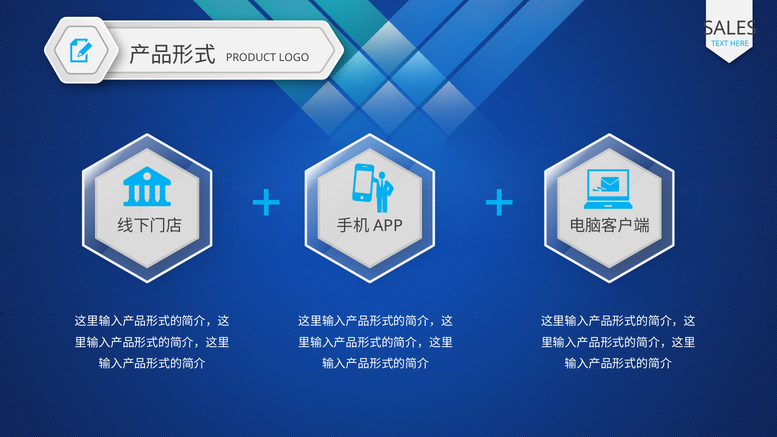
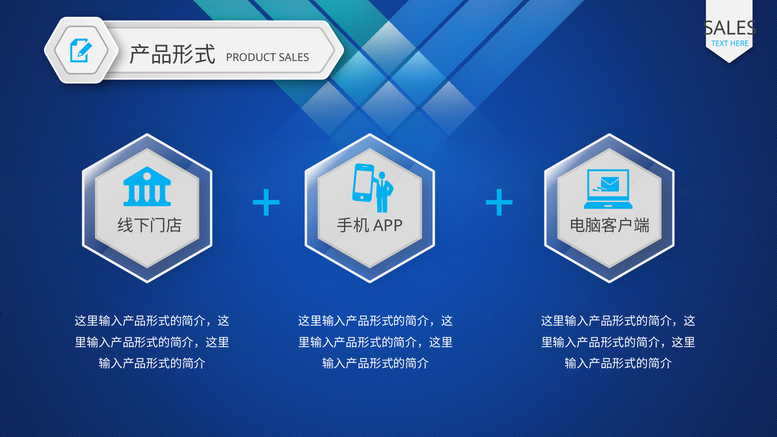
PRODUCT LOGO: LOGO -> SALES
